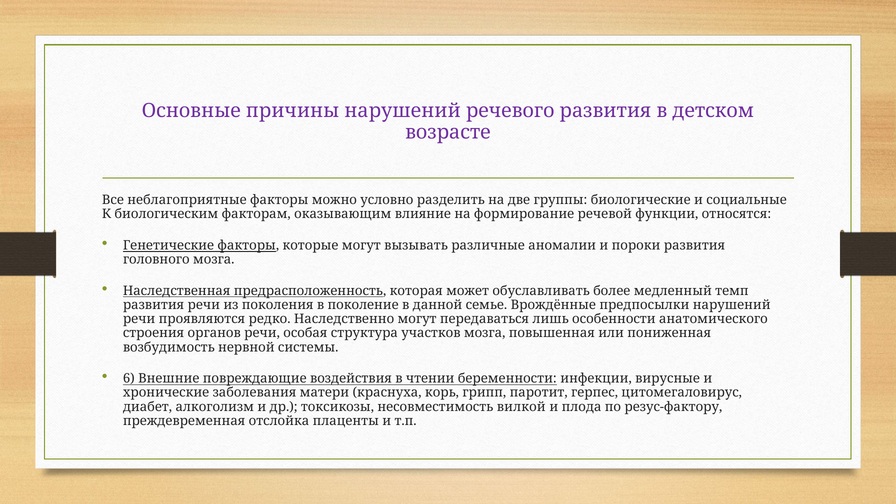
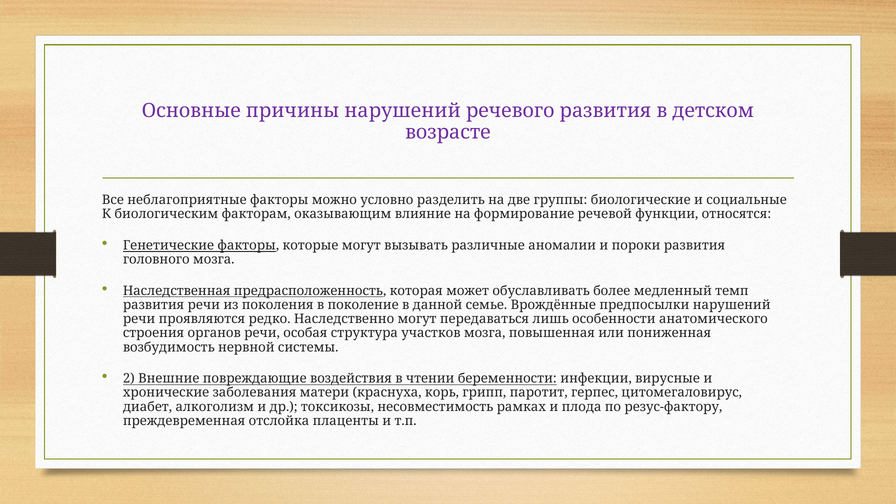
6: 6 -> 2
вилкой: вилкой -> рамках
